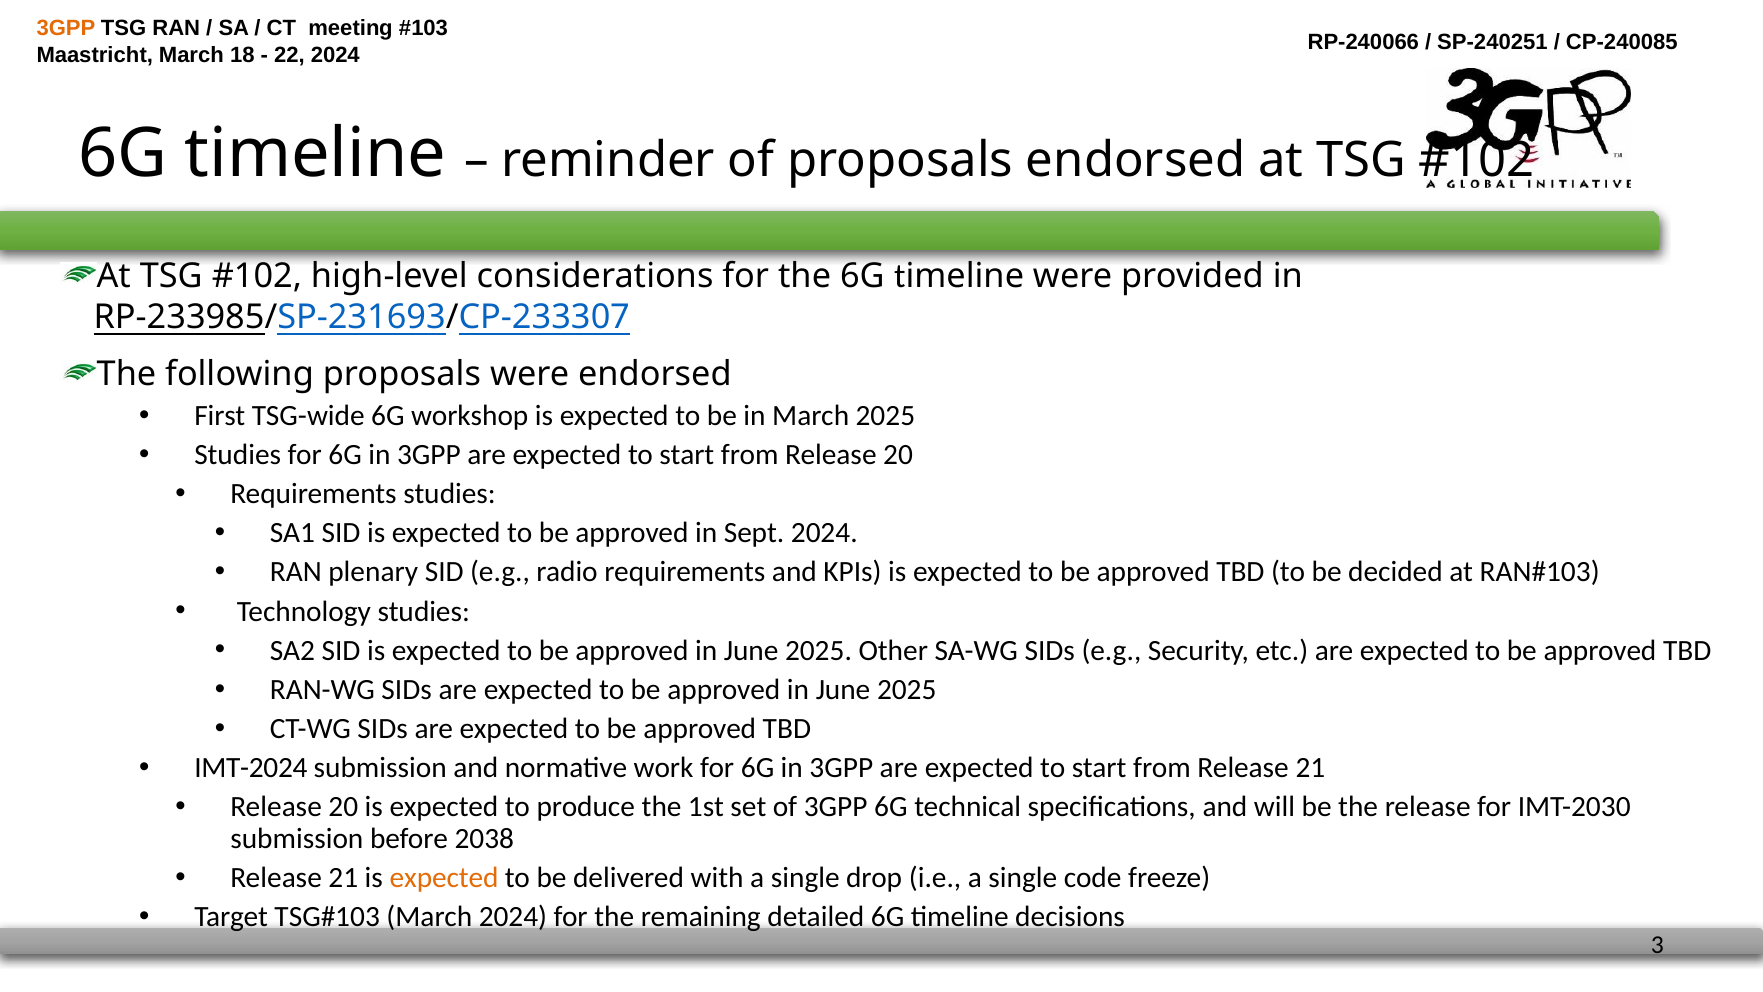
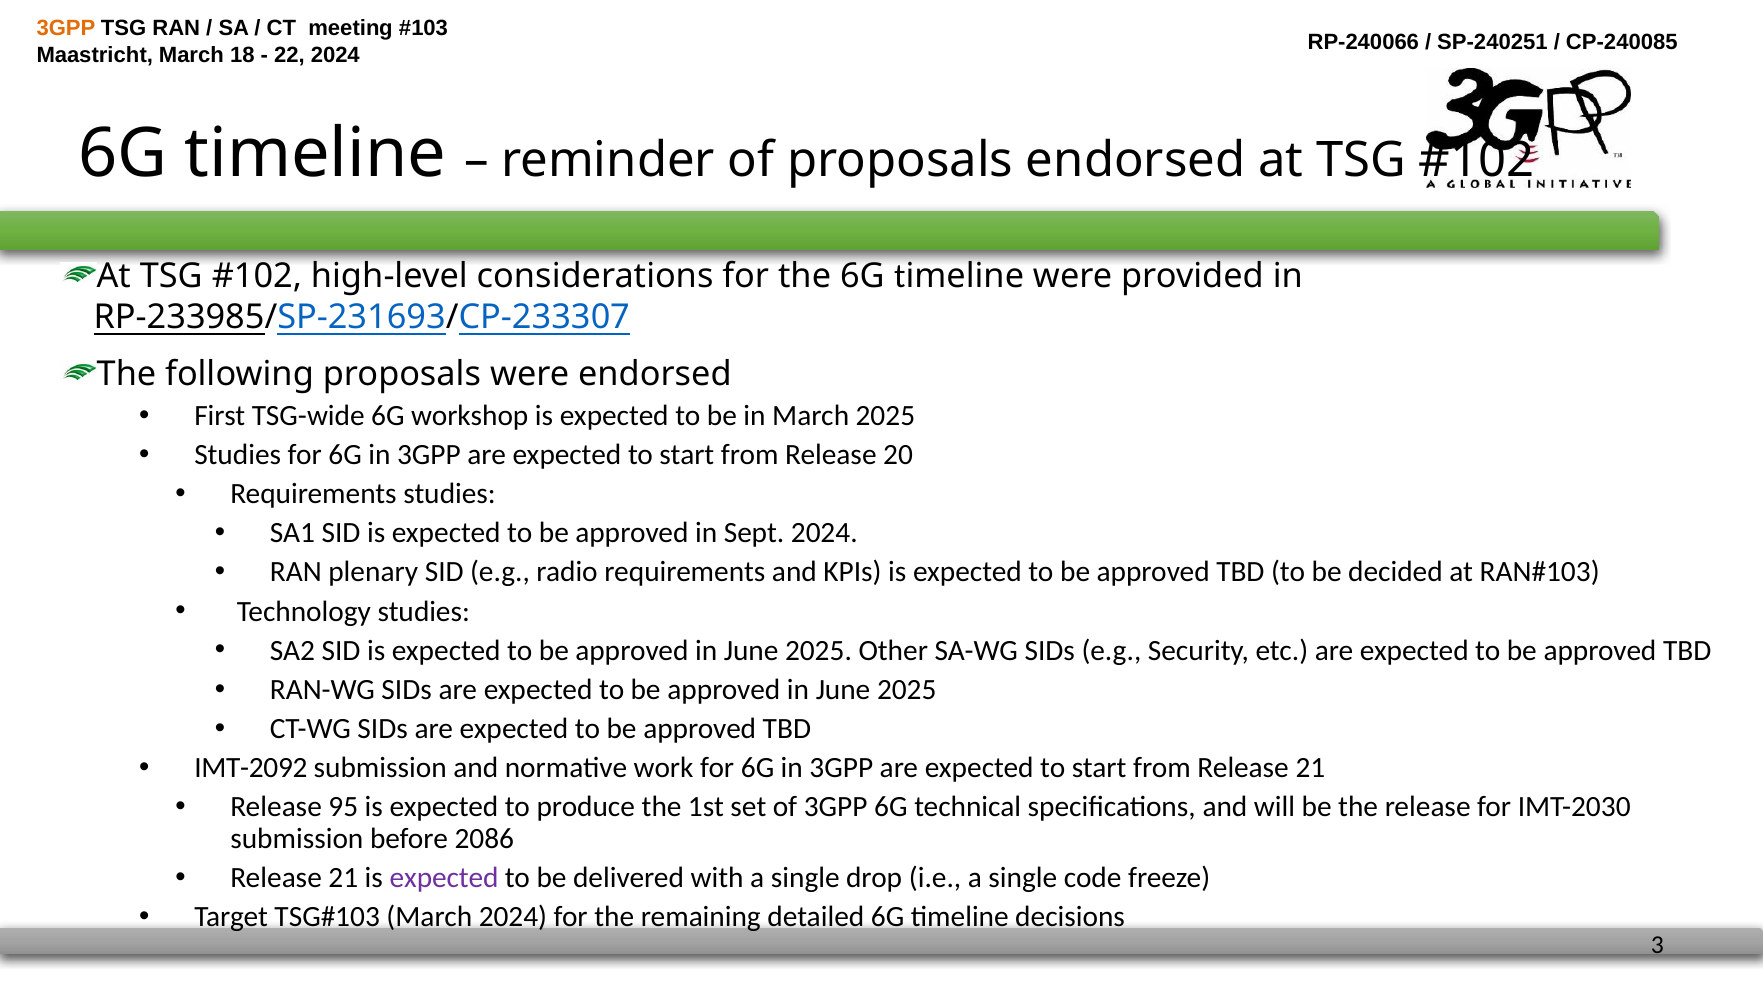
IMT-2024: IMT-2024 -> IMT-2092
20 at (343, 807): 20 -> 95
2038: 2038 -> 2086
expected at (444, 877) colour: orange -> purple
